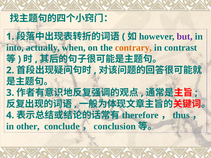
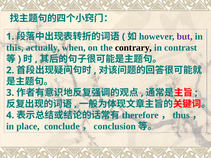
into: into -> this
contrary colour: orange -> black
other: other -> place
